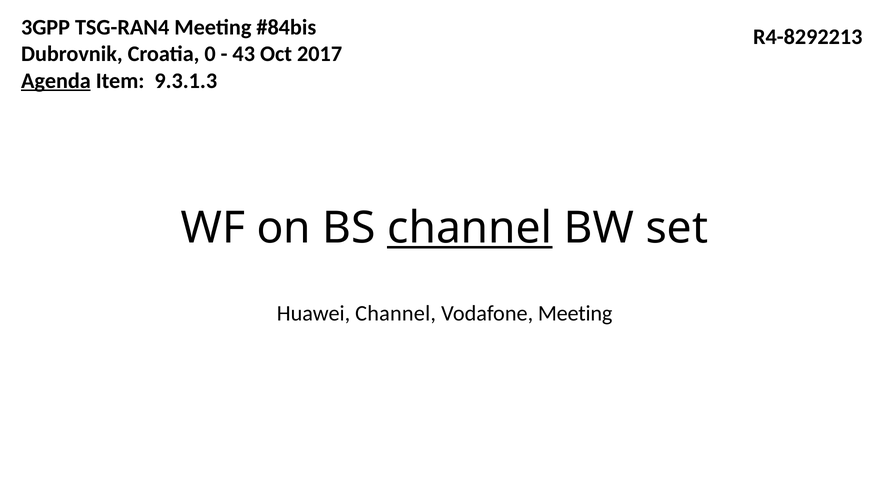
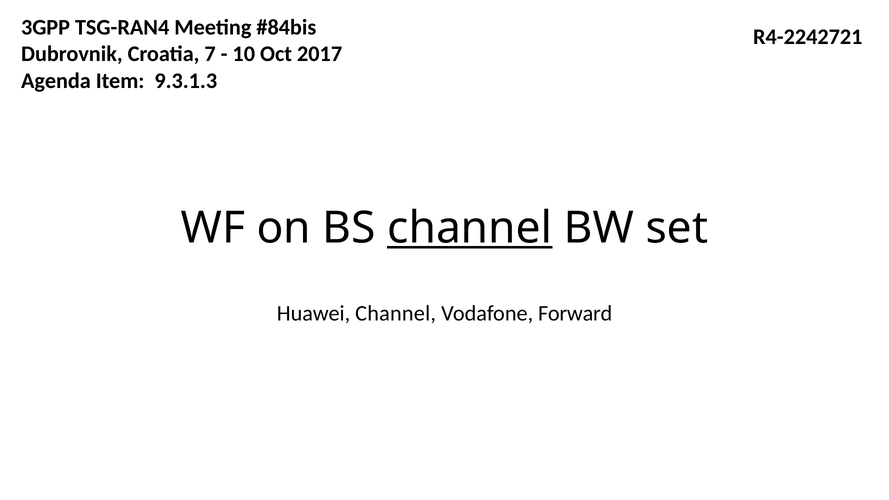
R4-8292213: R4-8292213 -> R4-2242721
0: 0 -> 7
43: 43 -> 10
Agenda underline: present -> none
Vodafone Meeting: Meeting -> Forward
